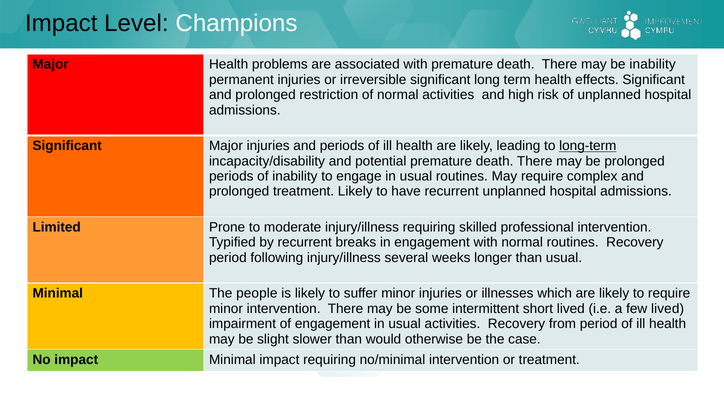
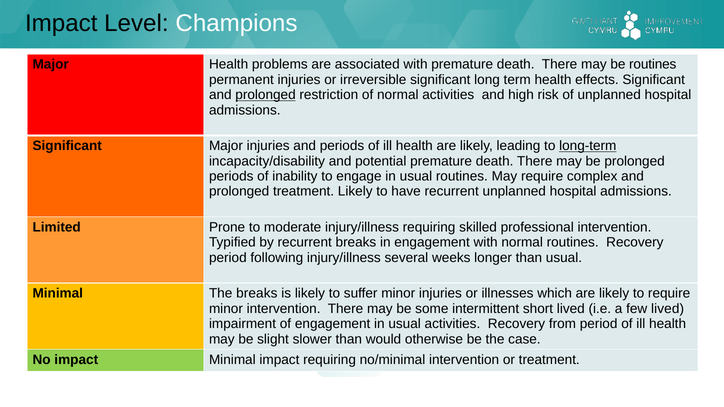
be inability: inability -> routines
prolonged at (266, 95) underline: none -> present
The people: people -> breaks
